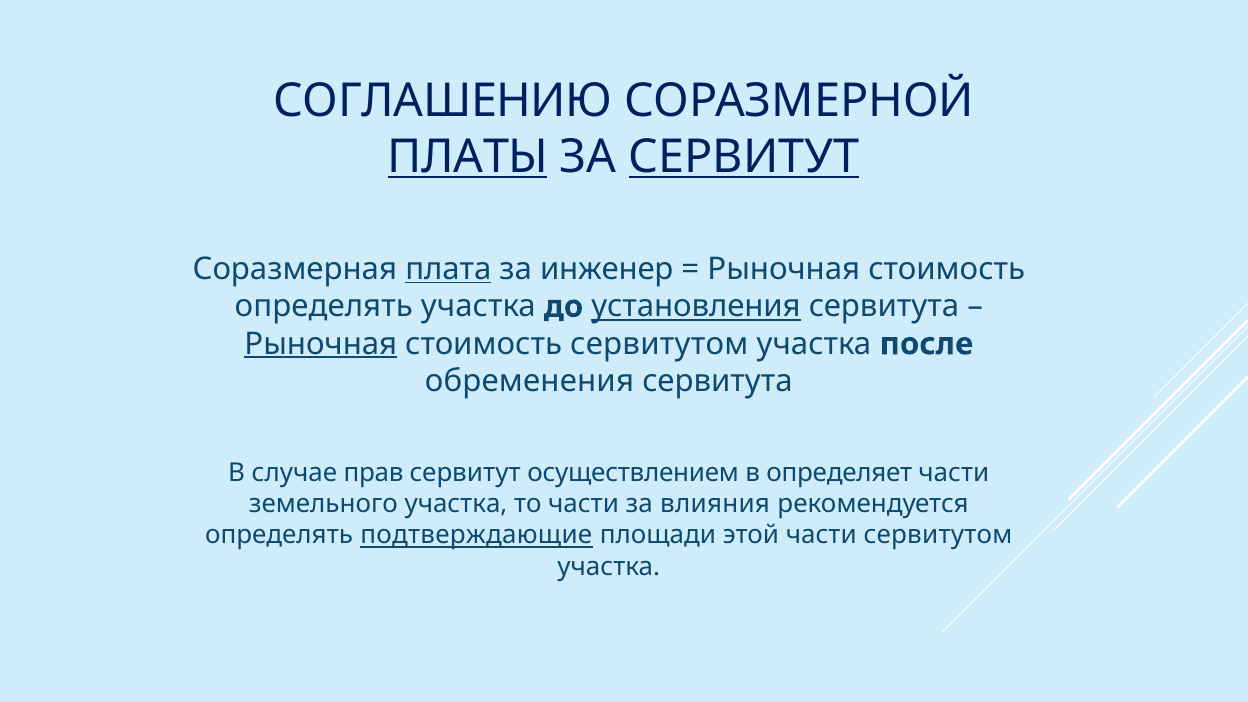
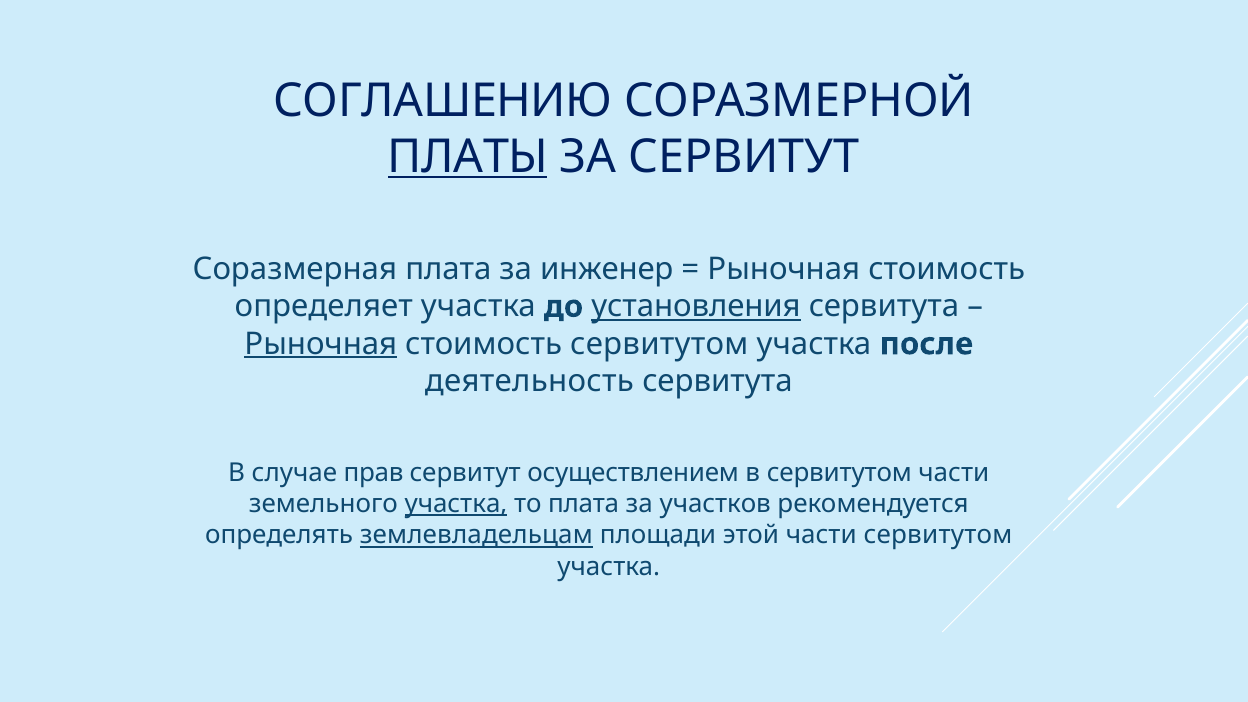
СЕРВИТУТ at (744, 157) underline: present -> none
плата at (448, 269) underline: present -> none
определять at (324, 307): определять -> определяет
обременения: обременения -> деятельность
в определяет: определяет -> сервитутом
участка at (456, 504) underline: none -> present
то части: части -> плата
влияния: влияния -> участков
подтверждающие: подтверждающие -> землевладельцам
